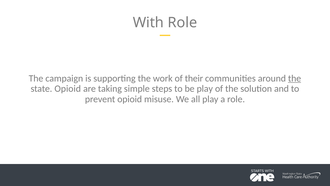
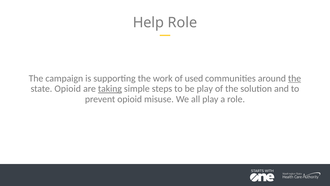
With: With -> Help
their: their -> used
taking underline: none -> present
